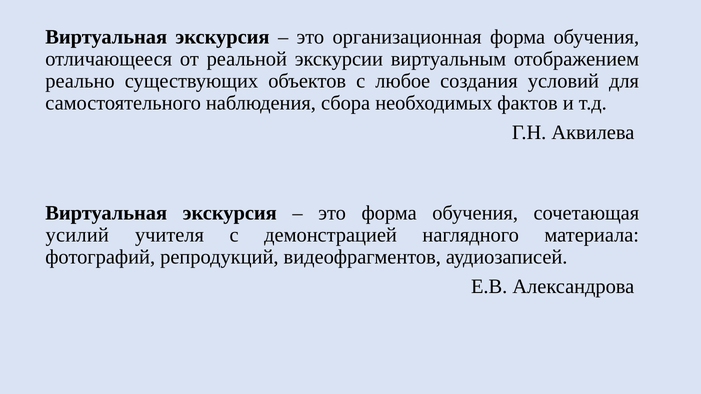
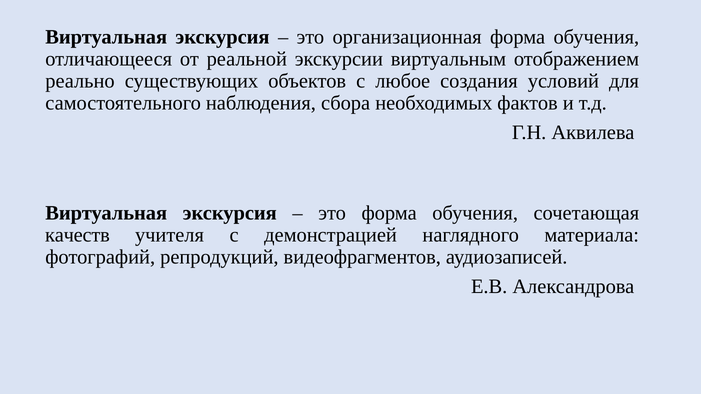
усилий: усилий -> качеств
